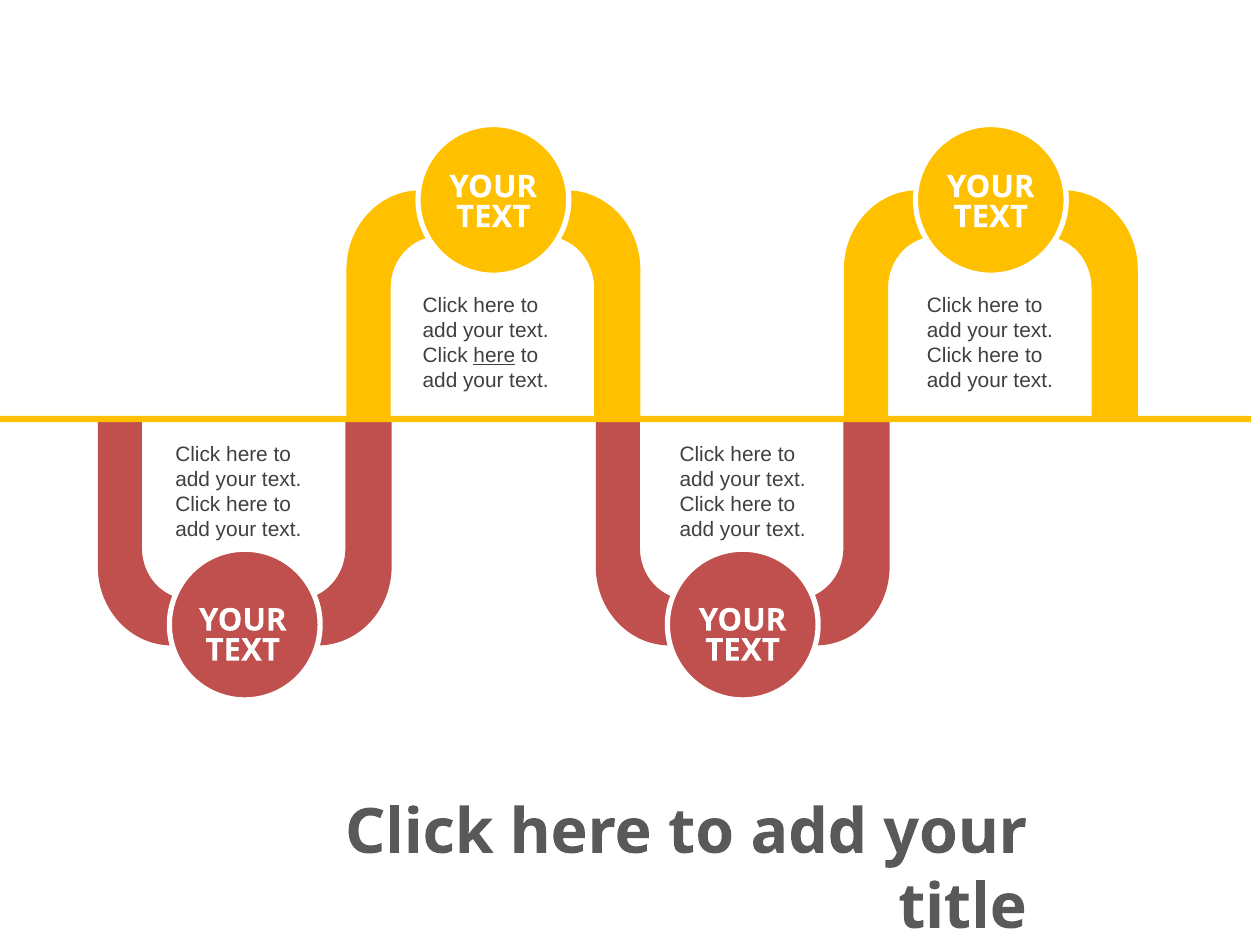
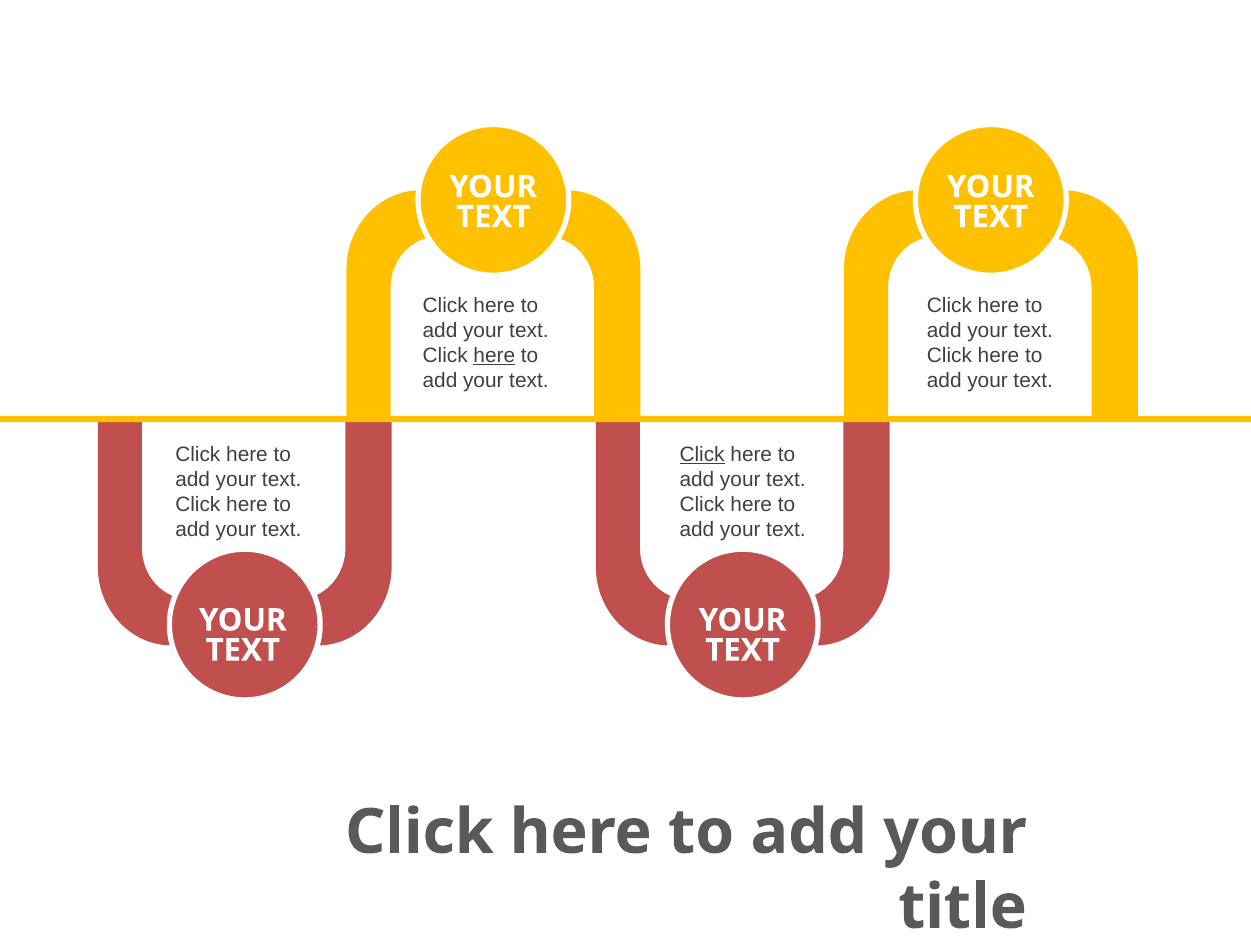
Click at (702, 455) underline: none -> present
